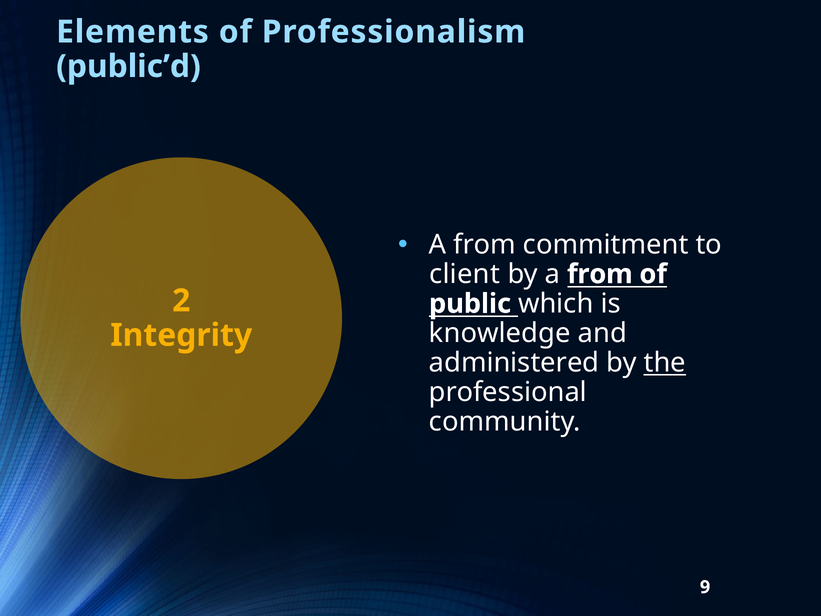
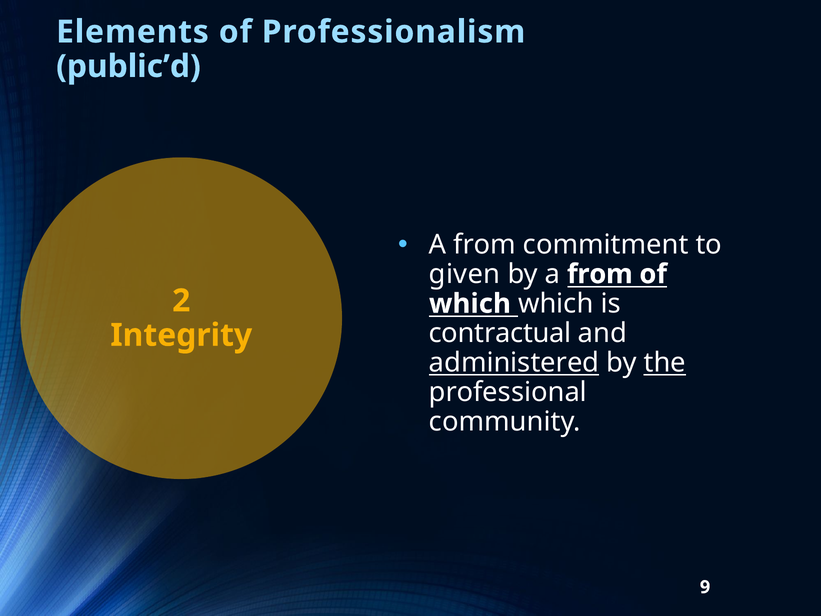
client: client -> given
public at (470, 304): public -> which
knowledge: knowledge -> contractual
administered underline: none -> present
